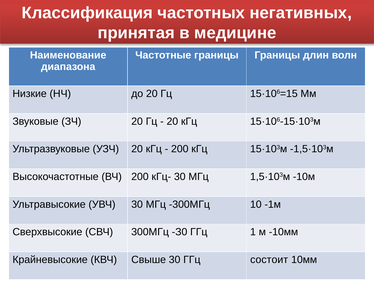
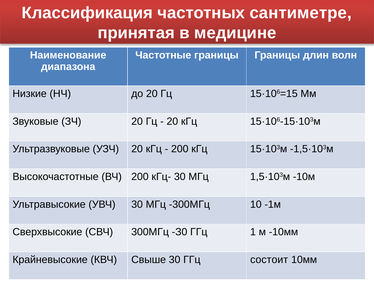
негативных: негативных -> сантиметре
